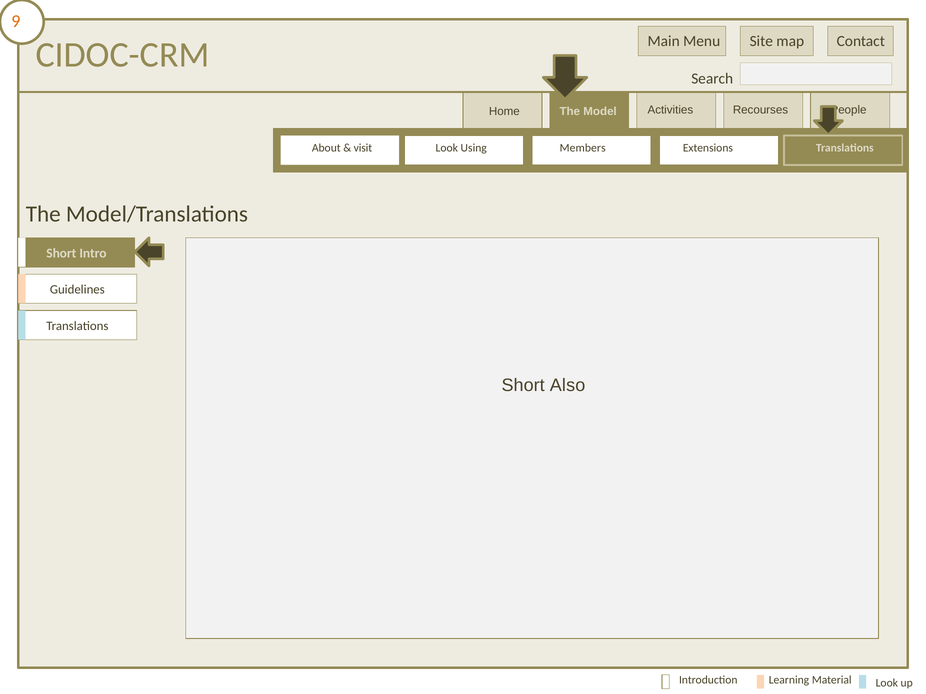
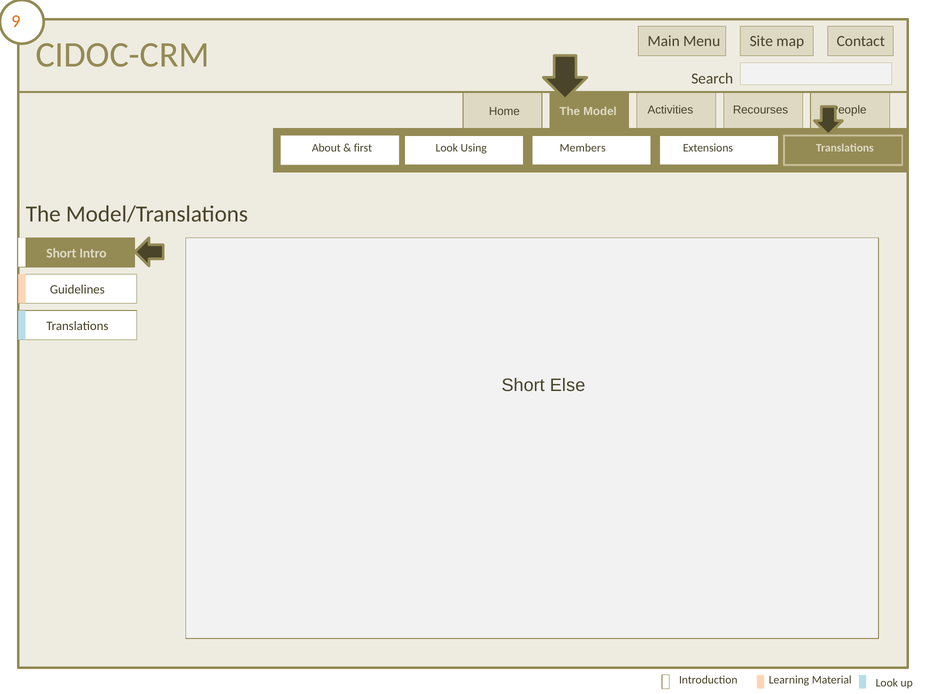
visit: visit -> first
Also: Also -> Else
